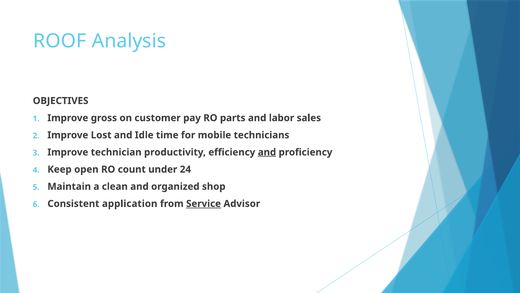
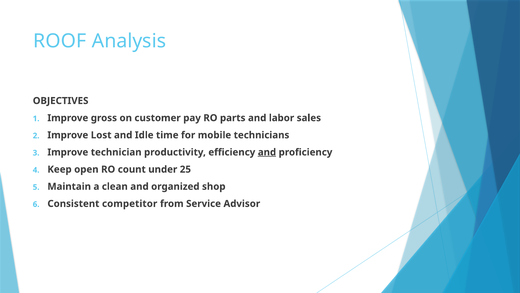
24: 24 -> 25
application: application -> competitor
Service underline: present -> none
